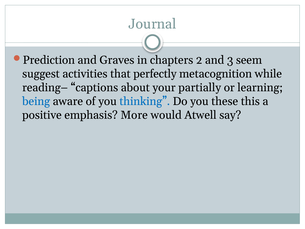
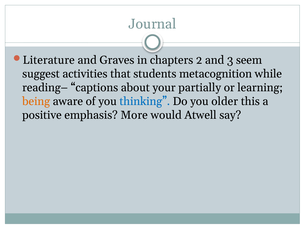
Prediction: Prediction -> Literature
perfectly: perfectly -> students
being colour: blue -> orange
these: these -> older
